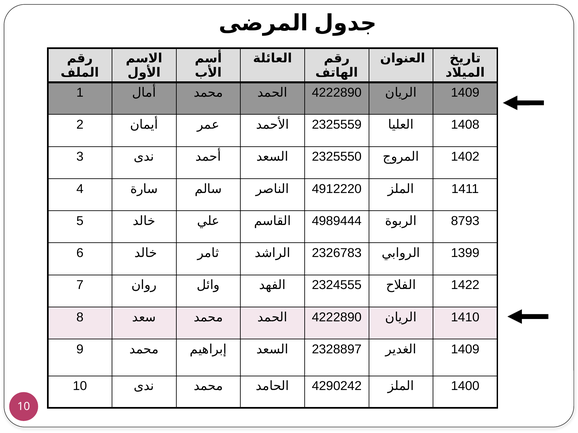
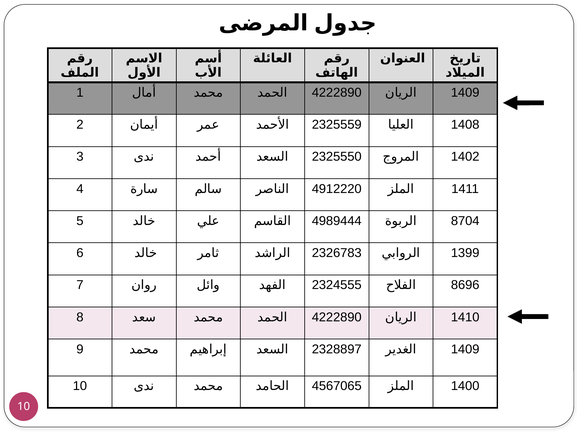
8793: 8793 -> 8704
1422: 1422 -> 8696
4290242: 4290242 -> 4567065
